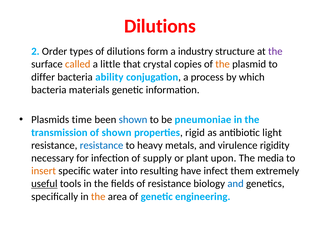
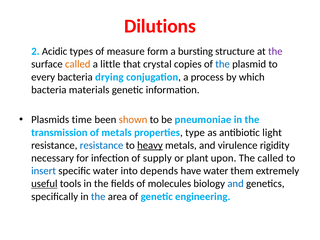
Order: Order -> Acidic
of dilutions: dilutions -> measure
industry: industry -> bursting
the at (223, 64) colour: orange -> blue
differ: differ -> every
ability: ability -> drying
shown at (133, 120) colour: blue -> orange
of shown: shown -> metals
rigid: rigid -> type
heavy underline: none -> present
The media: media -> called
insert colour: orange -> blue
resulting: resulting -> depends
have infect: infect -> water
of resistance: resistance -> molecules
the at (98, 196) colour: orange -> blue
